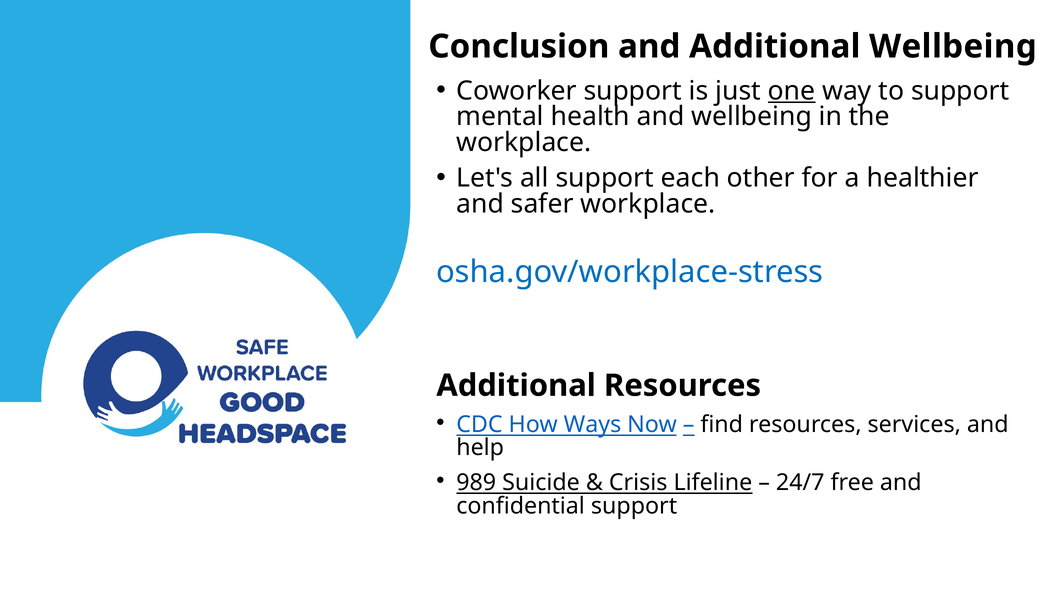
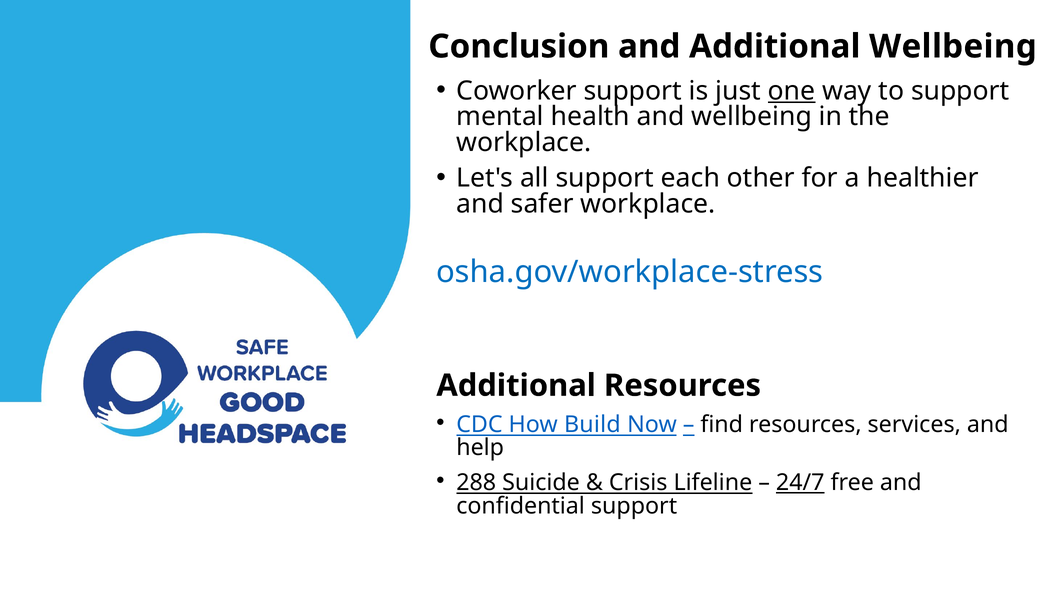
Ways: Ways -> Build
989: 989 -> 288
24/7 underline: none -> present
